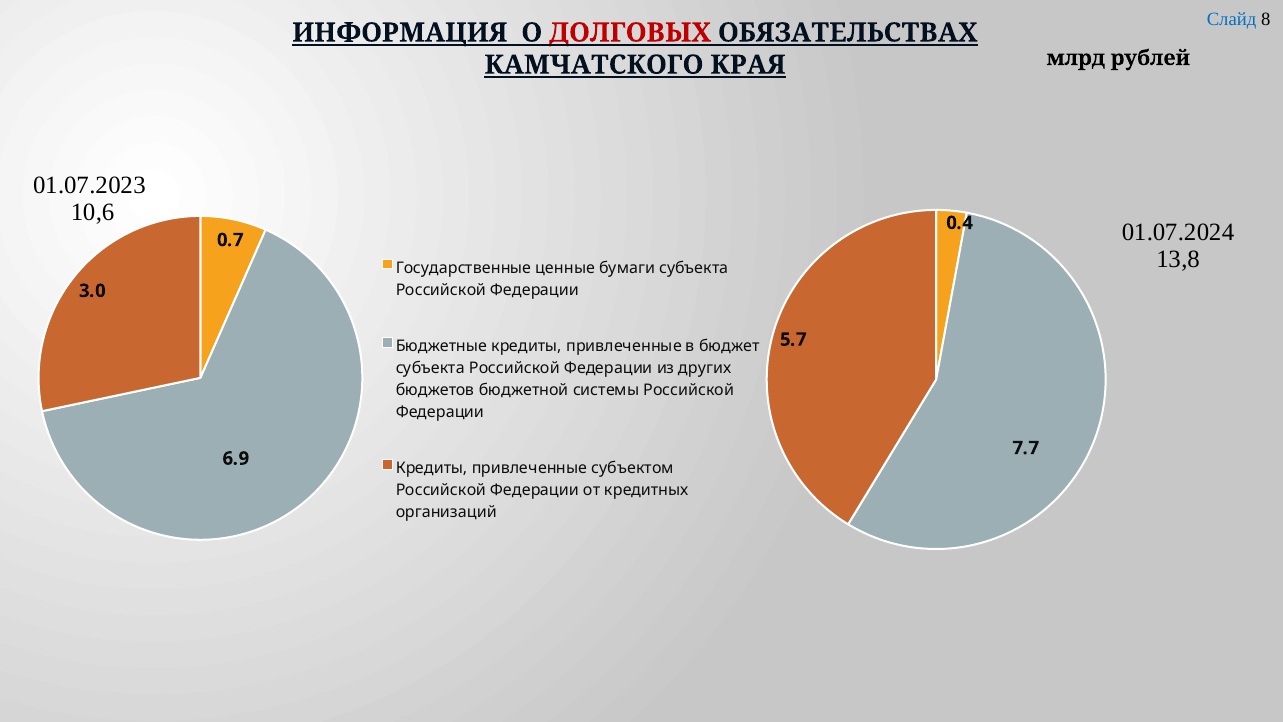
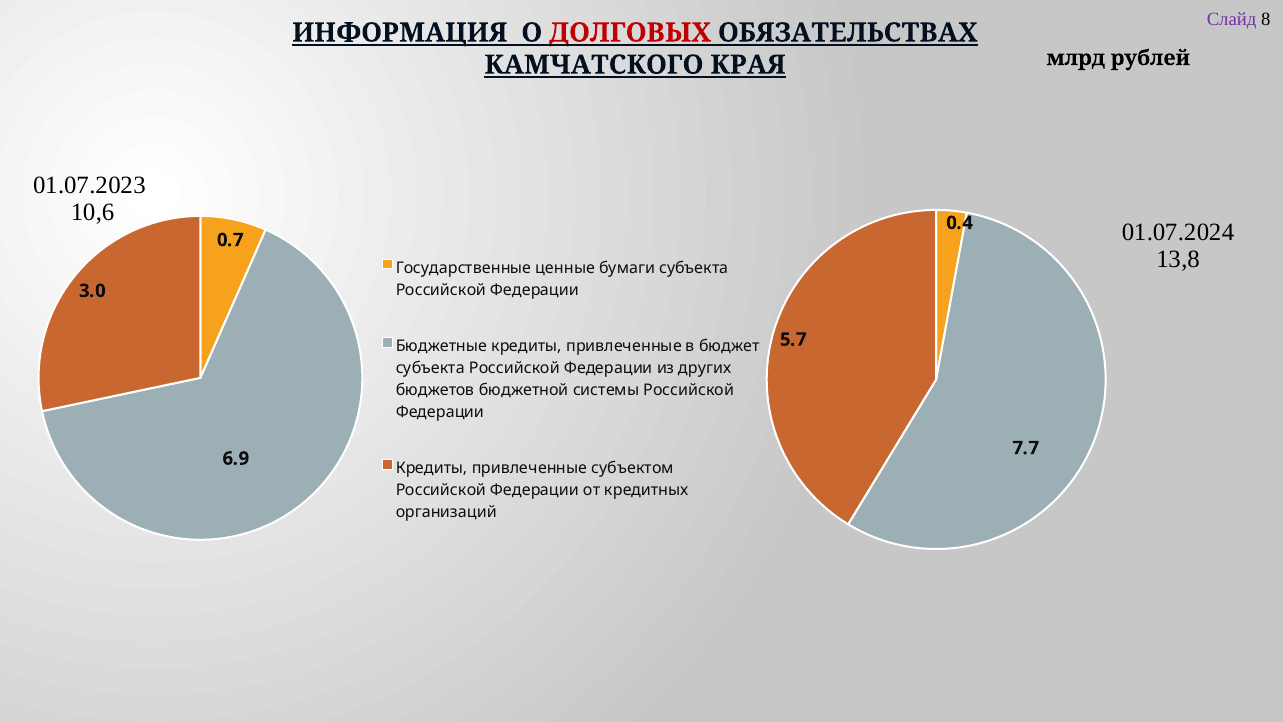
Слайд colour: blue -> purple
